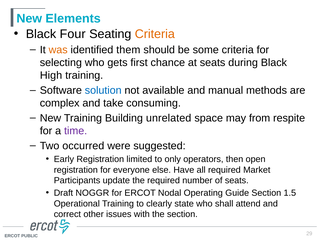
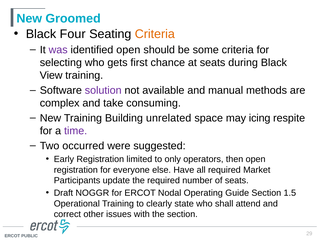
Elements: Elements -> Groomed
was colour: orange -> purple
identified them: them -> open
High: High -> View
solution colour: blue -> purple
from: from -> icing
